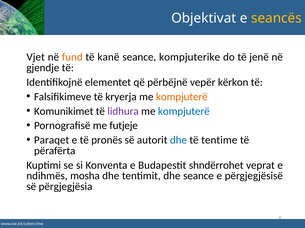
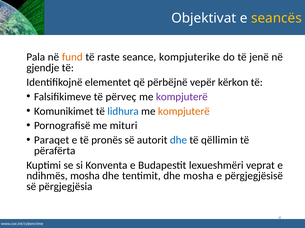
Vjet: Vjet -> Pala
kanë: kanë -> raste
kryerja: kryerja -> përveç
kompjuterë at (182, 97) colour: orange -> purple
lidhura colour: purple -> blue
kompjuterë at (184, 112) colour: blue -> orange
futjeje: futjeje -> mituri
tentime: tentime -> qëllimin
shndërrohet: shndërrohet -> lexueshmëri
dhe seance: seance -> mosha
